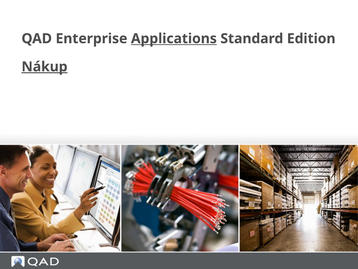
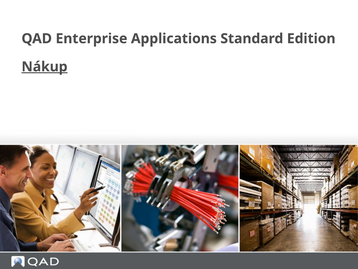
Applications underline: present -> none
